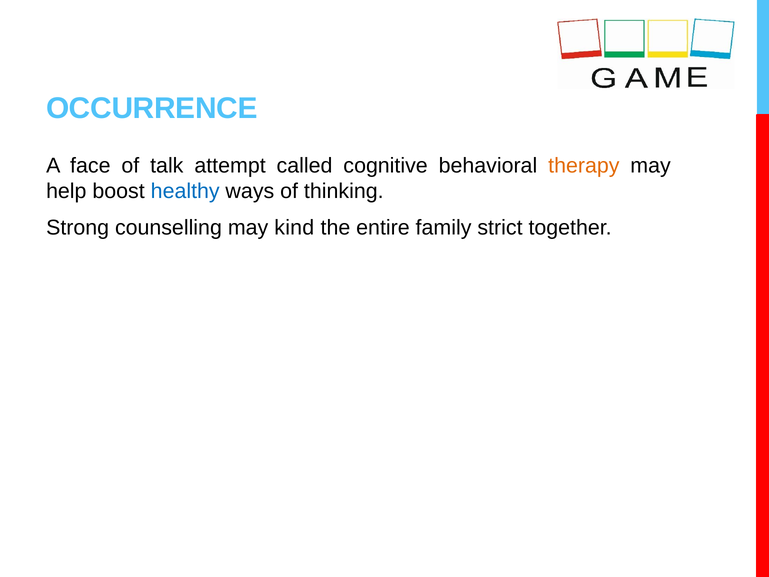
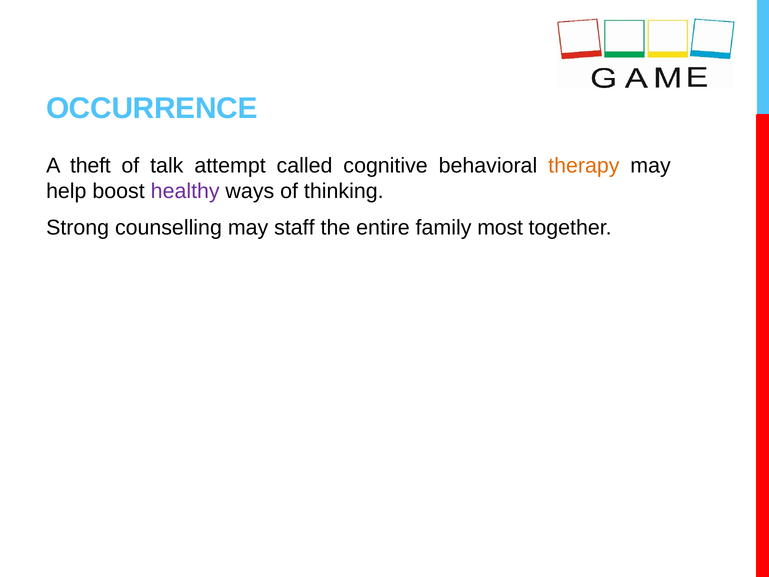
face: face -> theft
healthy colour: blue -> purple
kind: kind -> staff
strict: strict -> most
